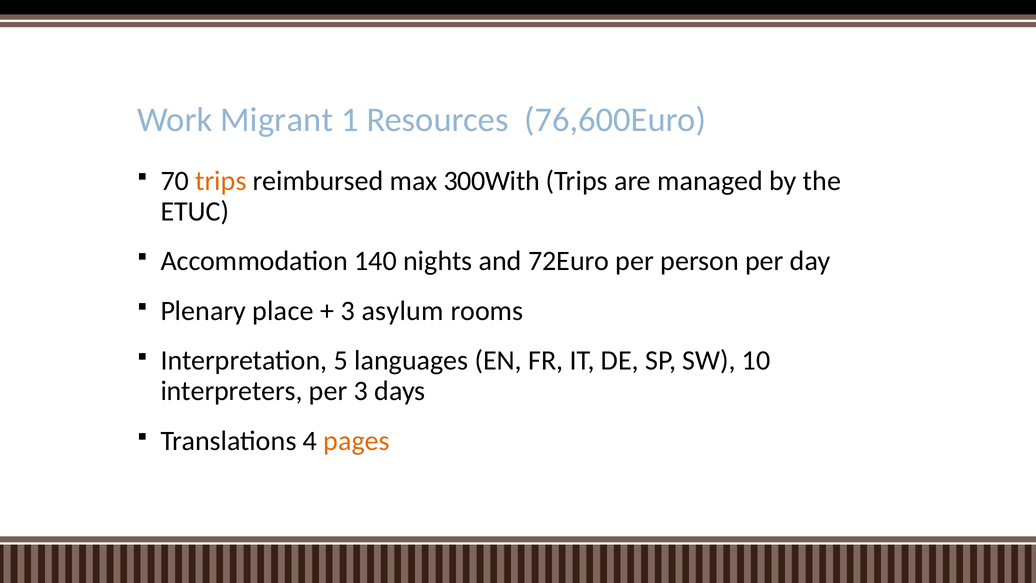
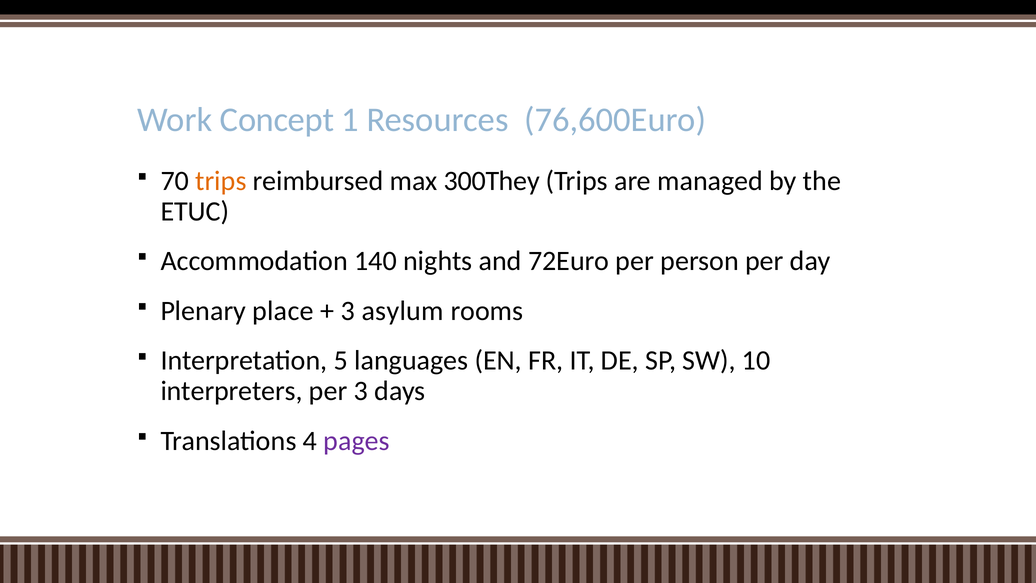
Migrant: Migrant -> Concept
300With: 300With -> 300They
pages colour: orange -> purple
